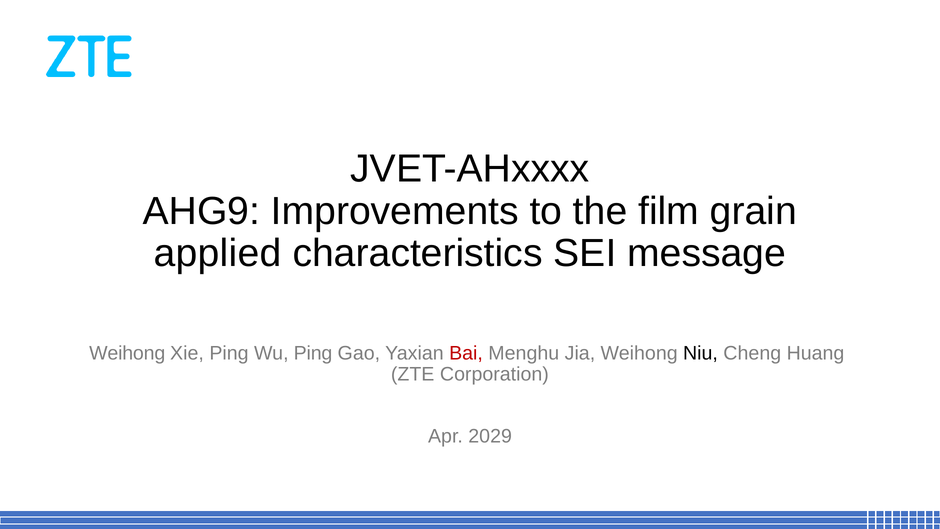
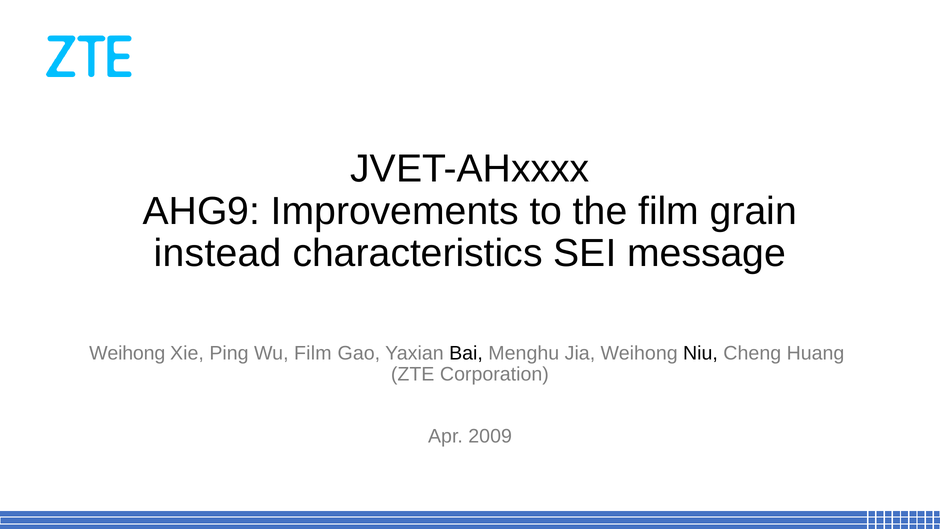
applied: applied -> instead
Wu Ping: Ping -> Film
Bai colour: red -> black
2029: 2029 -> 2009
